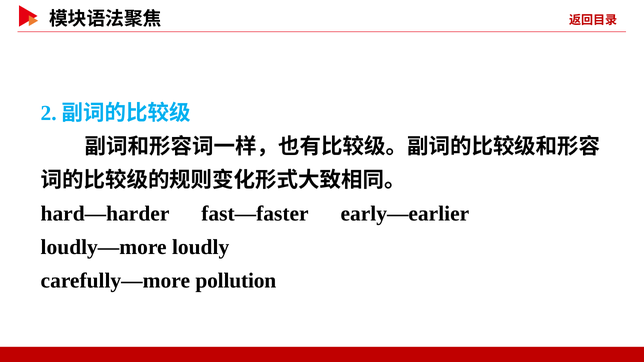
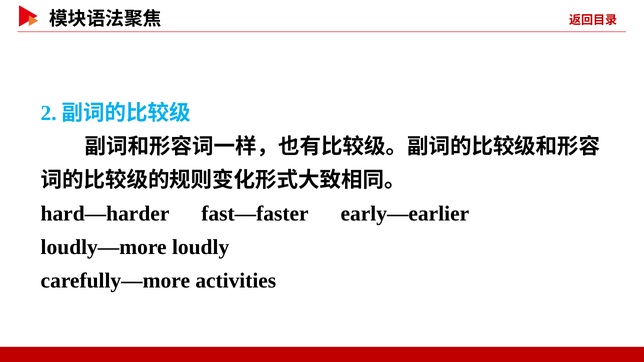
pollution: pollution -> activities
